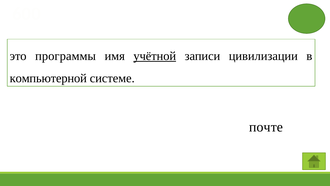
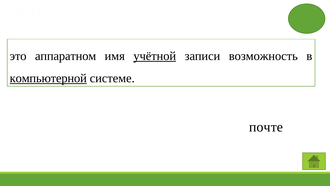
программы: программы -> аппаратном
цивилизации: цивилизации -> возможность
компьютерной underline: none -> present
